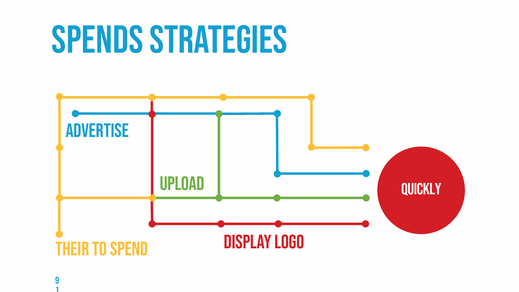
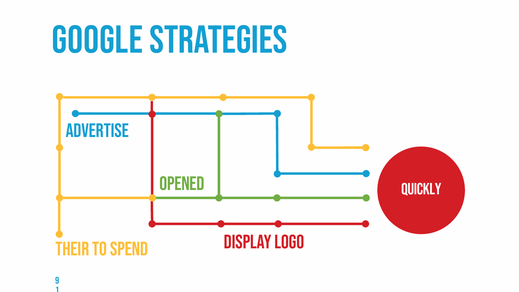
Spends: Spends -> Google
upload: upload -> opened
